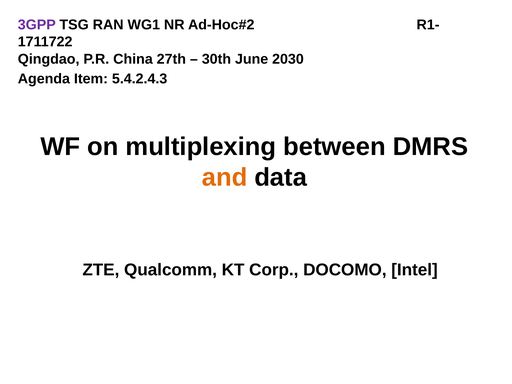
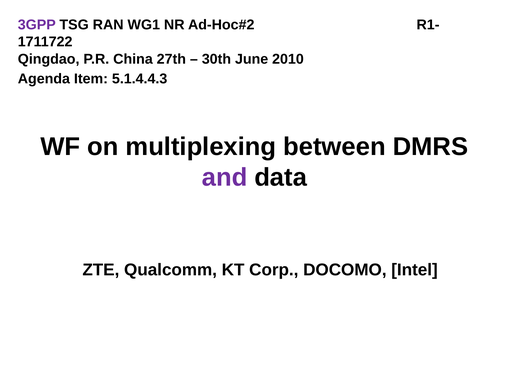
2030: 2030 -> 2010
5.4.2.4.3: 5.4.2.4.3 -> 5.1.4.4.3
and colour: orange -> purple
